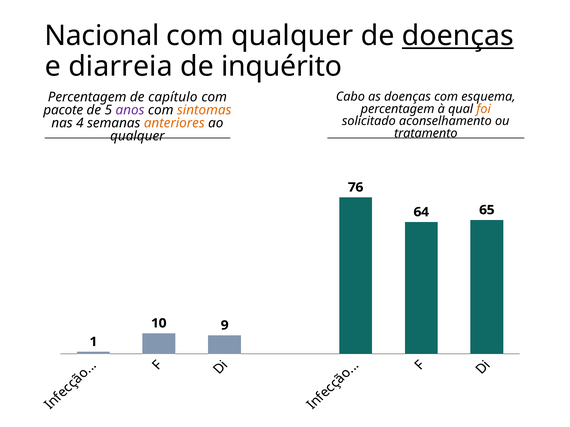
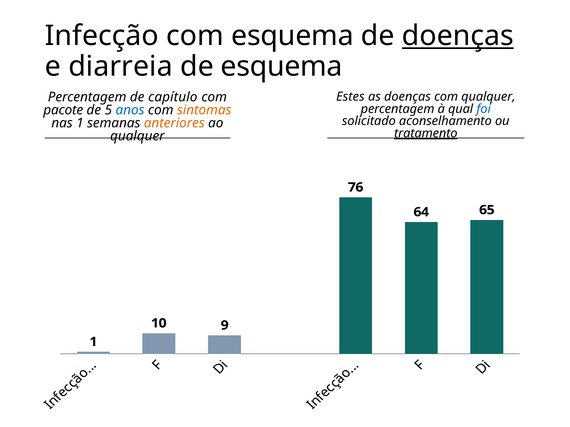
Nacional: Nacional -> Infecção
com qualquer: qualquer -> esquema
de inquérito: inquérito -> esquema
Cabo: Cabo -> Estes
com esquema: esquema -> qualquer
foi colour: orange -> blue
anos colour: purple -> blue
nas 4: 4 -> 1
tratamento underline: none -> present
